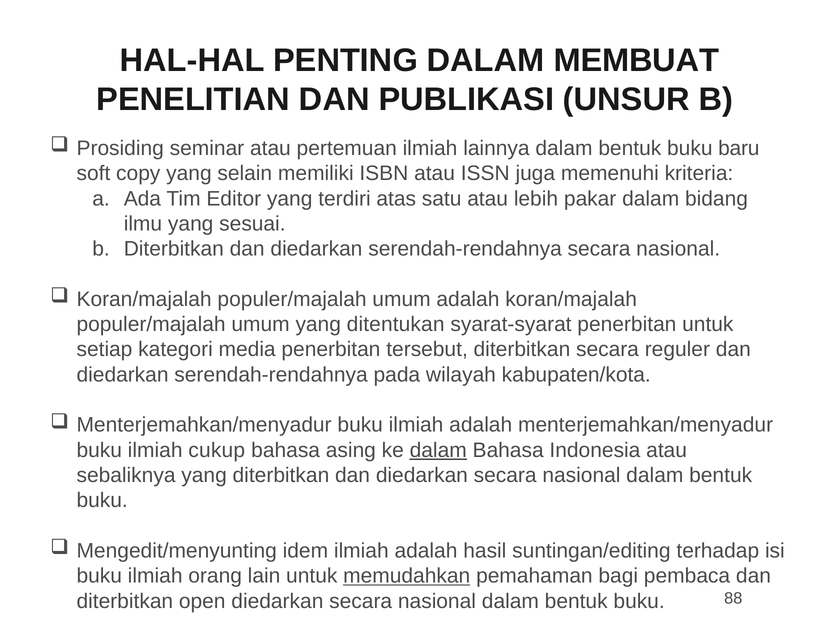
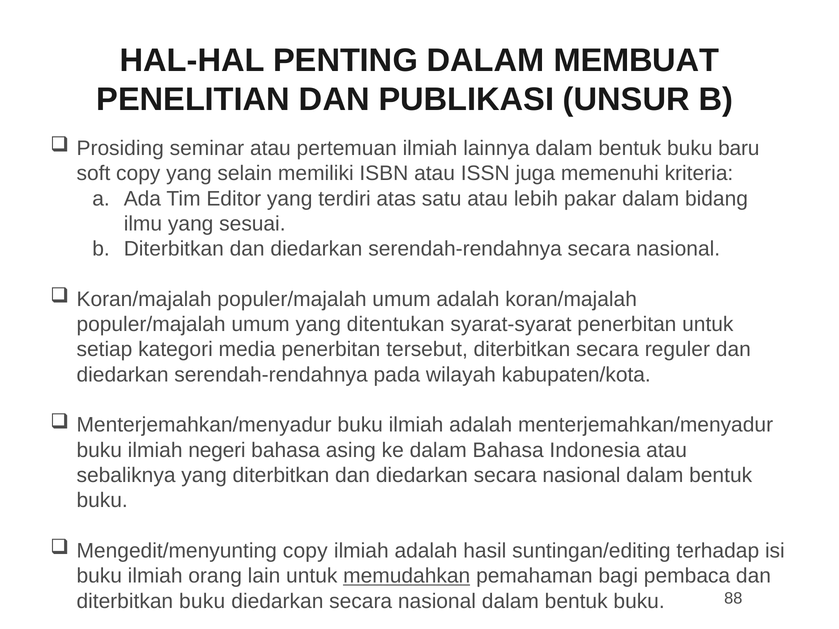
cukup: cukup -> negeri
dalam at (438, 450) underline: present -> none
Mengedit/menyunting idem: idem -> copy
diterbitkan open: open -> buku
